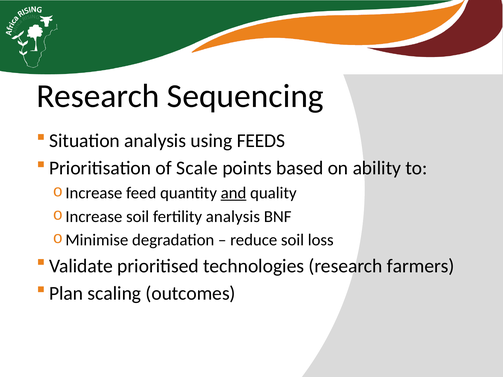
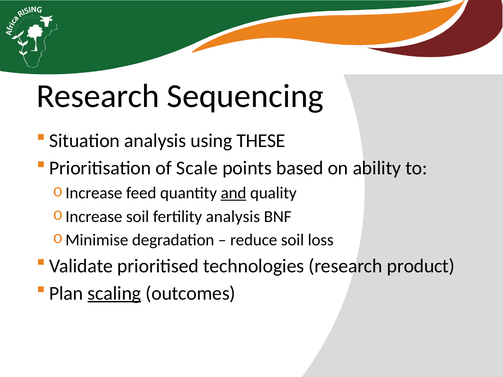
FEEDS: FEEDS -> THESE
farmers: farmers -> product
scaling underline: none -> present
